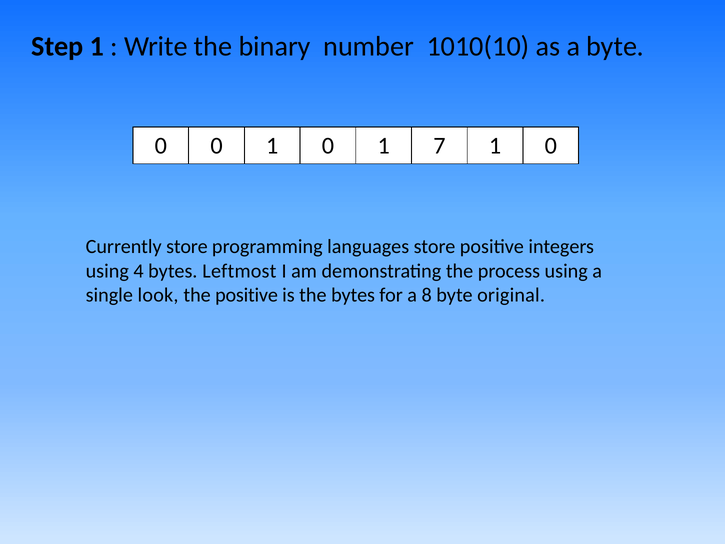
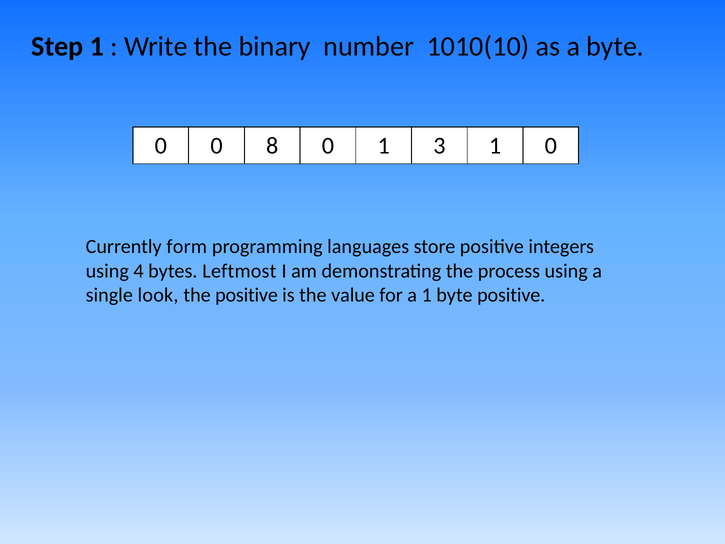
0 0 1: 1 -> 8
7: 7 -> 3
Currently store: store -> form
the bytes: bytes -> value
a 8: 8 -> 1
byte original: original -> positive
